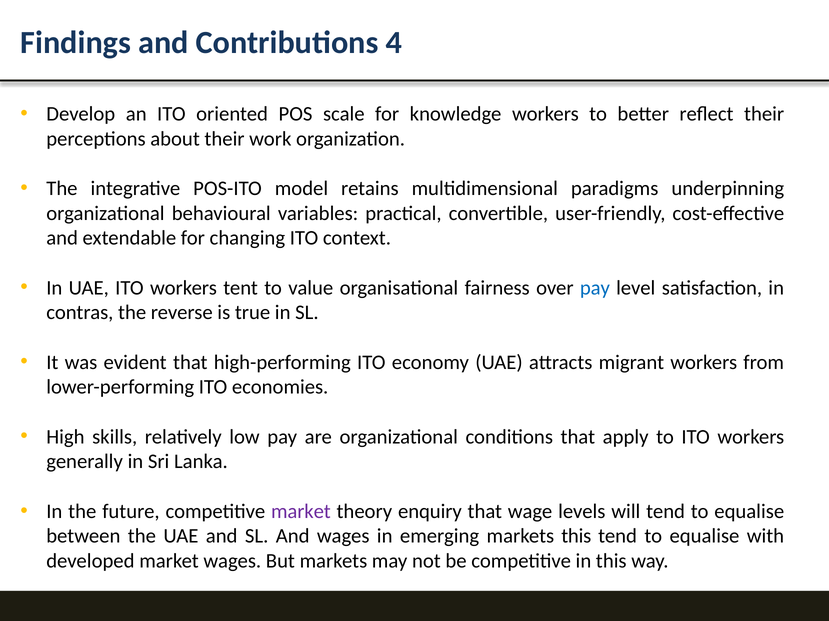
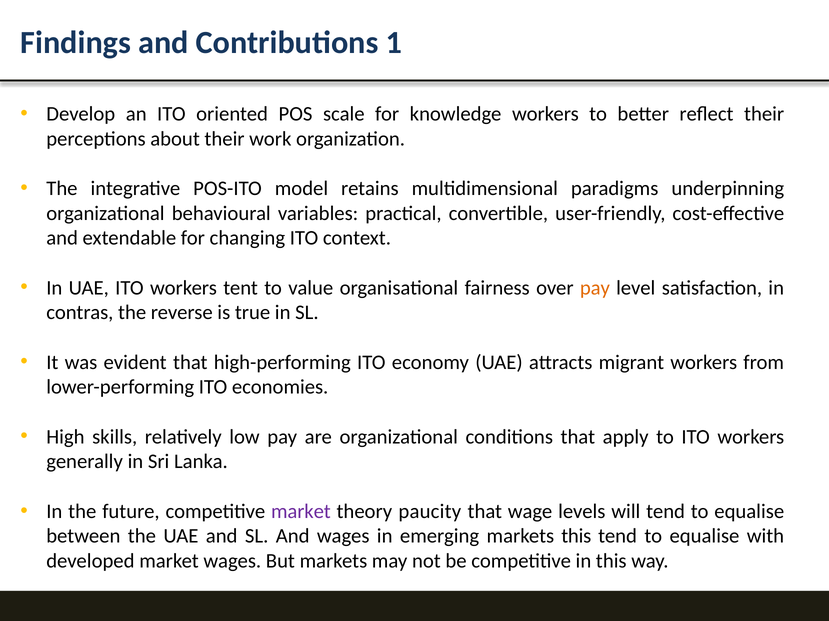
4: 4 -> 1
pay at (595, 288) colour: blue -> orange
enquiry: enquiry -> paucity
